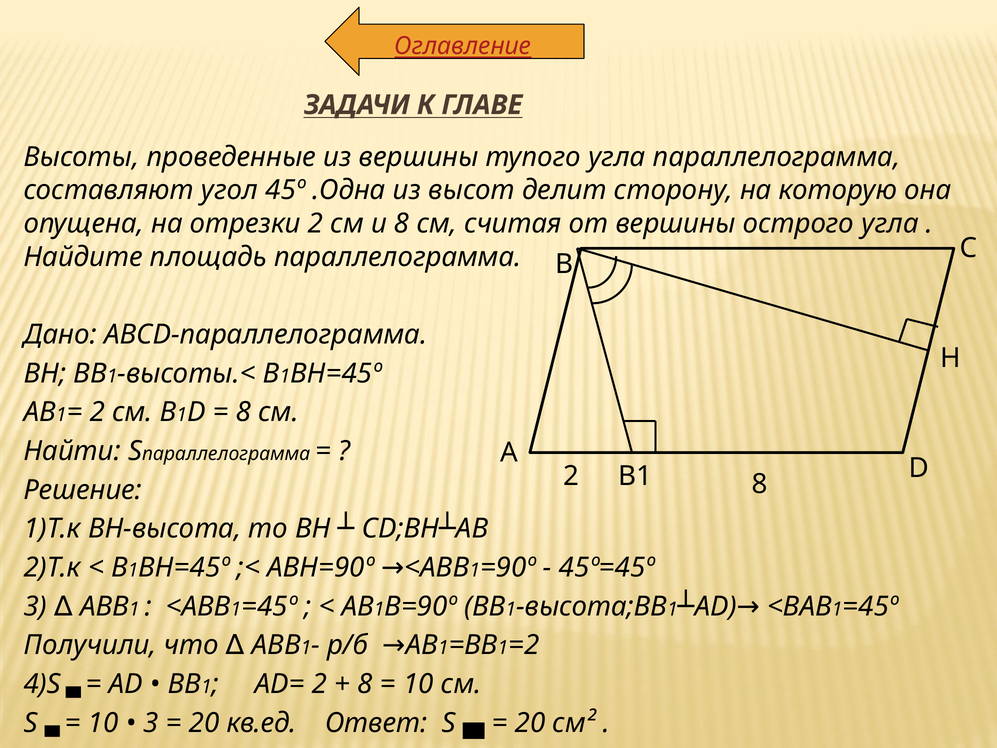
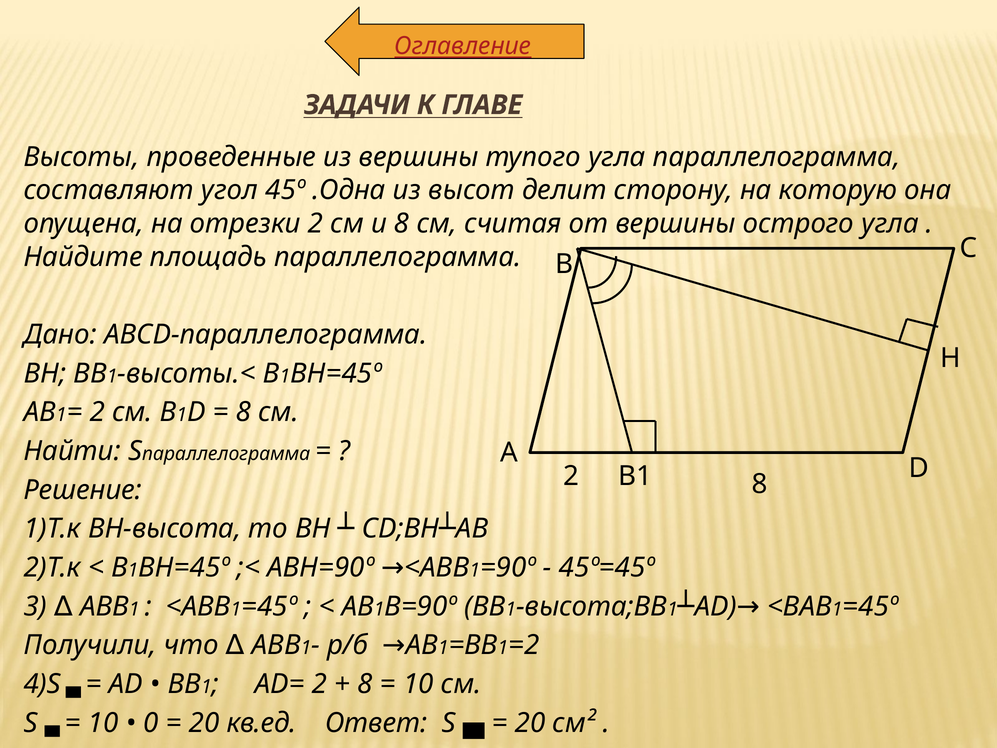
3 at (151, 723): 3 -> 0
